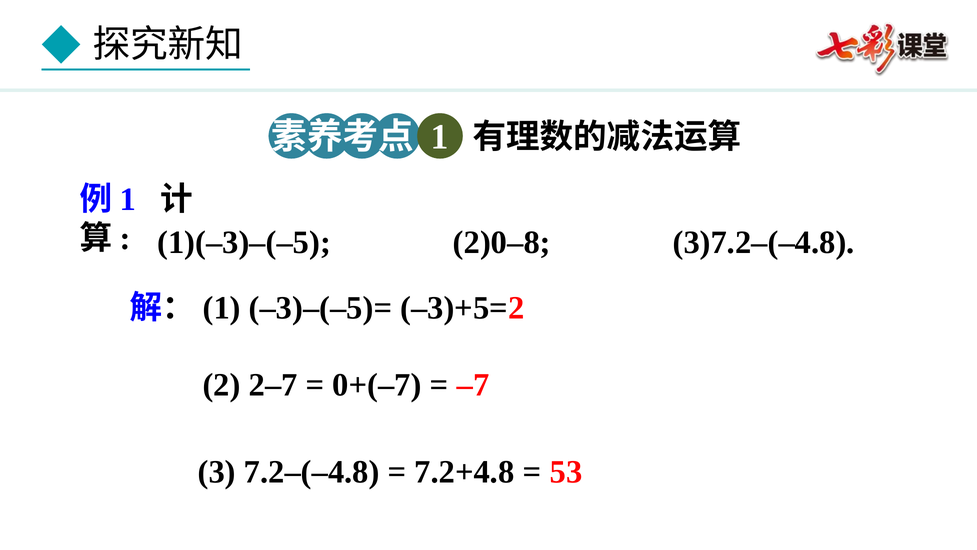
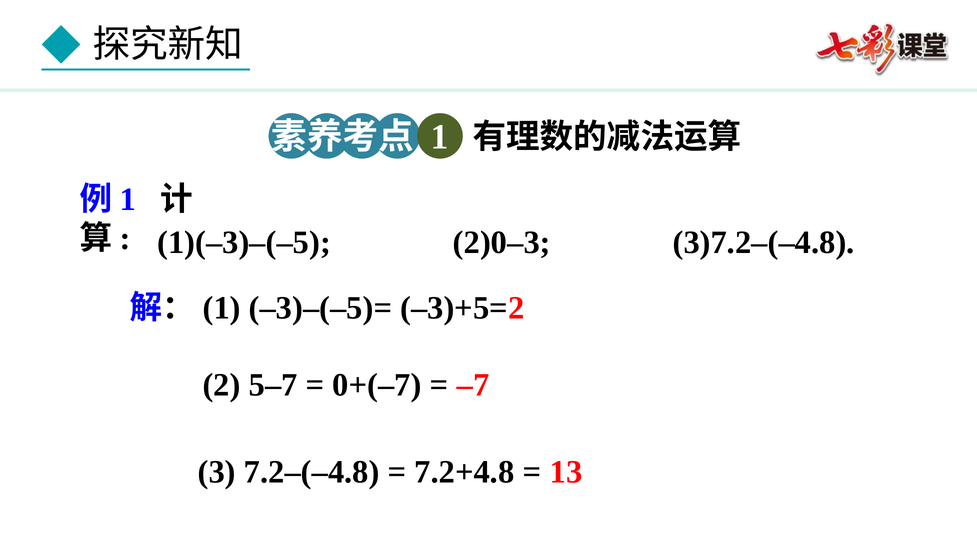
2)0–8: 2)0–8 -> 2)0–3
2–7: 2–7 -> 5–7
53: 53 -> 13
